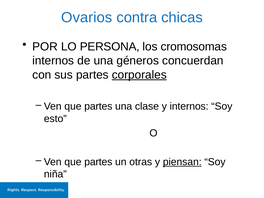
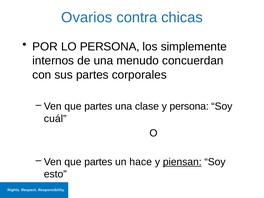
cromosomas: cromosomas -> simplemente
géneros: géneros -> menudo
corporales underline: present -> none
y internos: internos -> persona
esto: esto -> cuál
otras: otras -> hace
niña: niña -> esto
